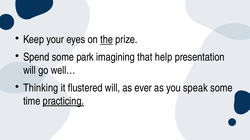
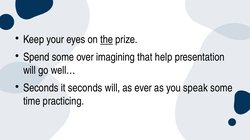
park: park -> over
Thinking at (41, 88): Thinking -> Seconds
it flustered: flustered -> seconds
practicing underline: present -> none
